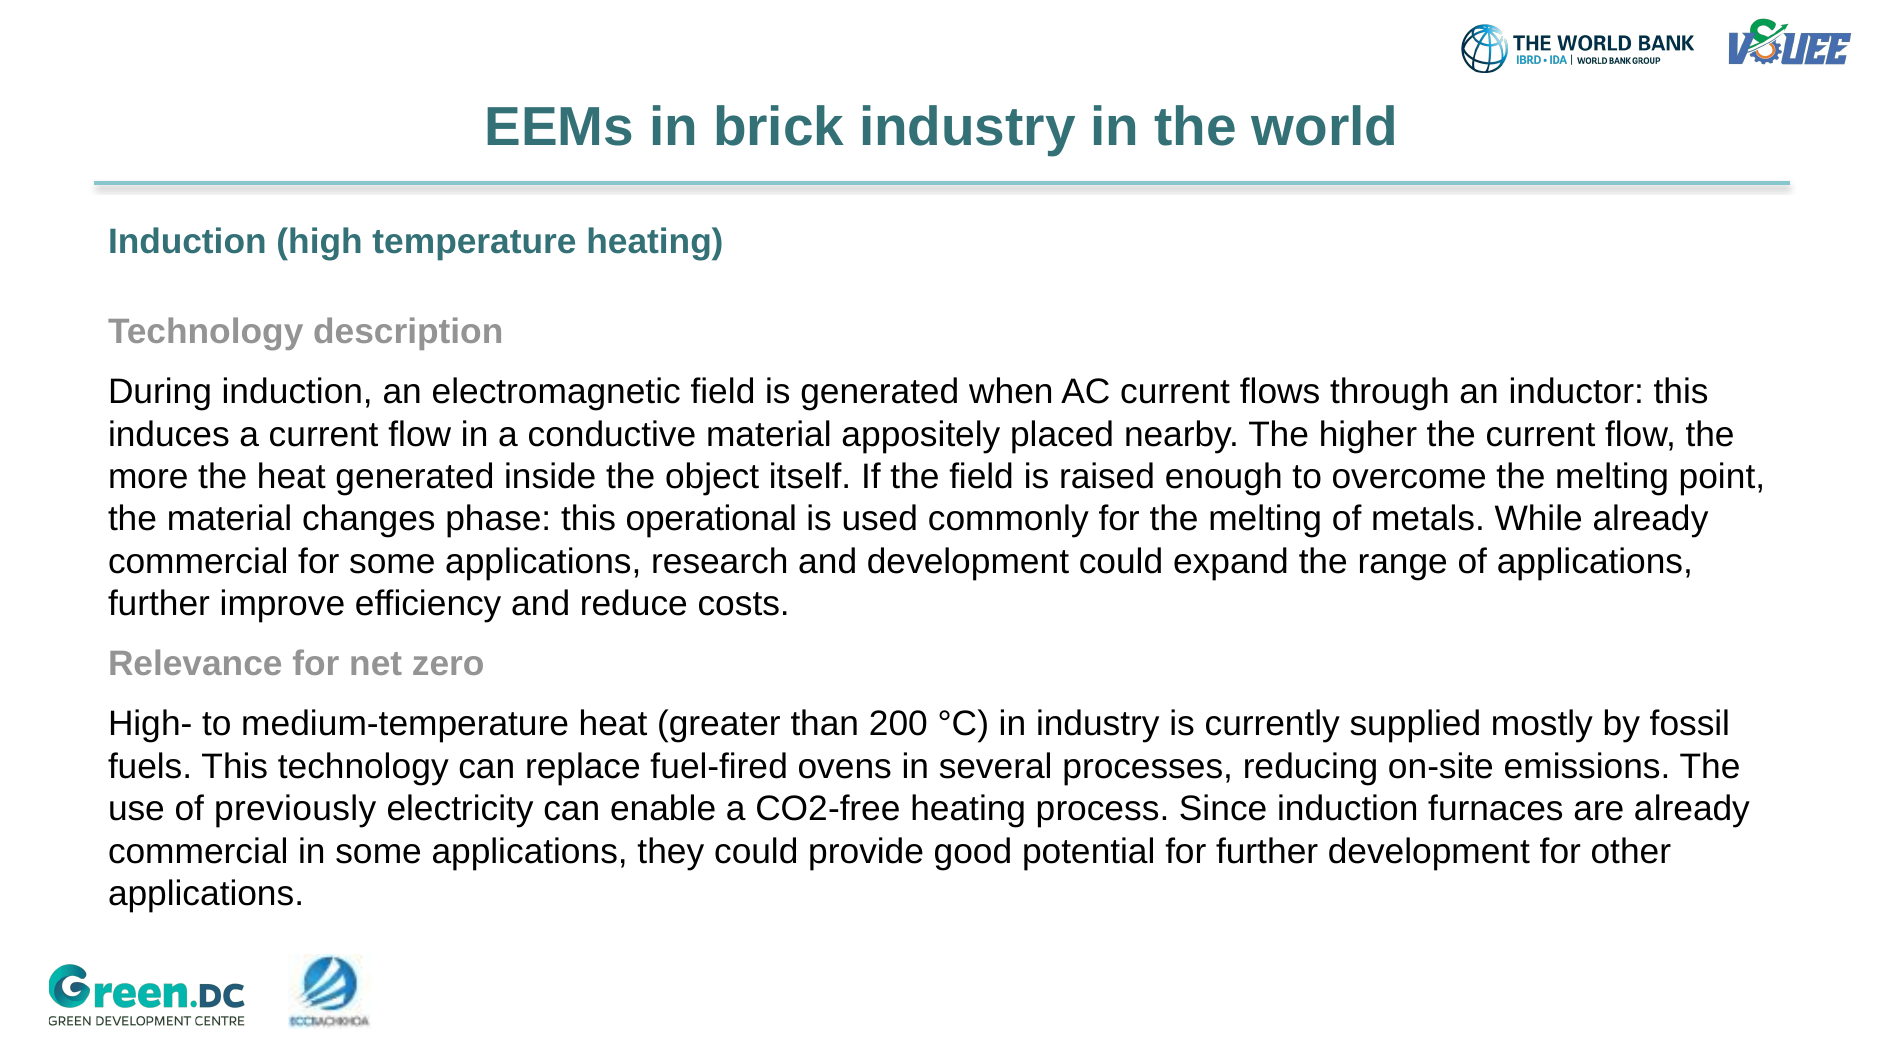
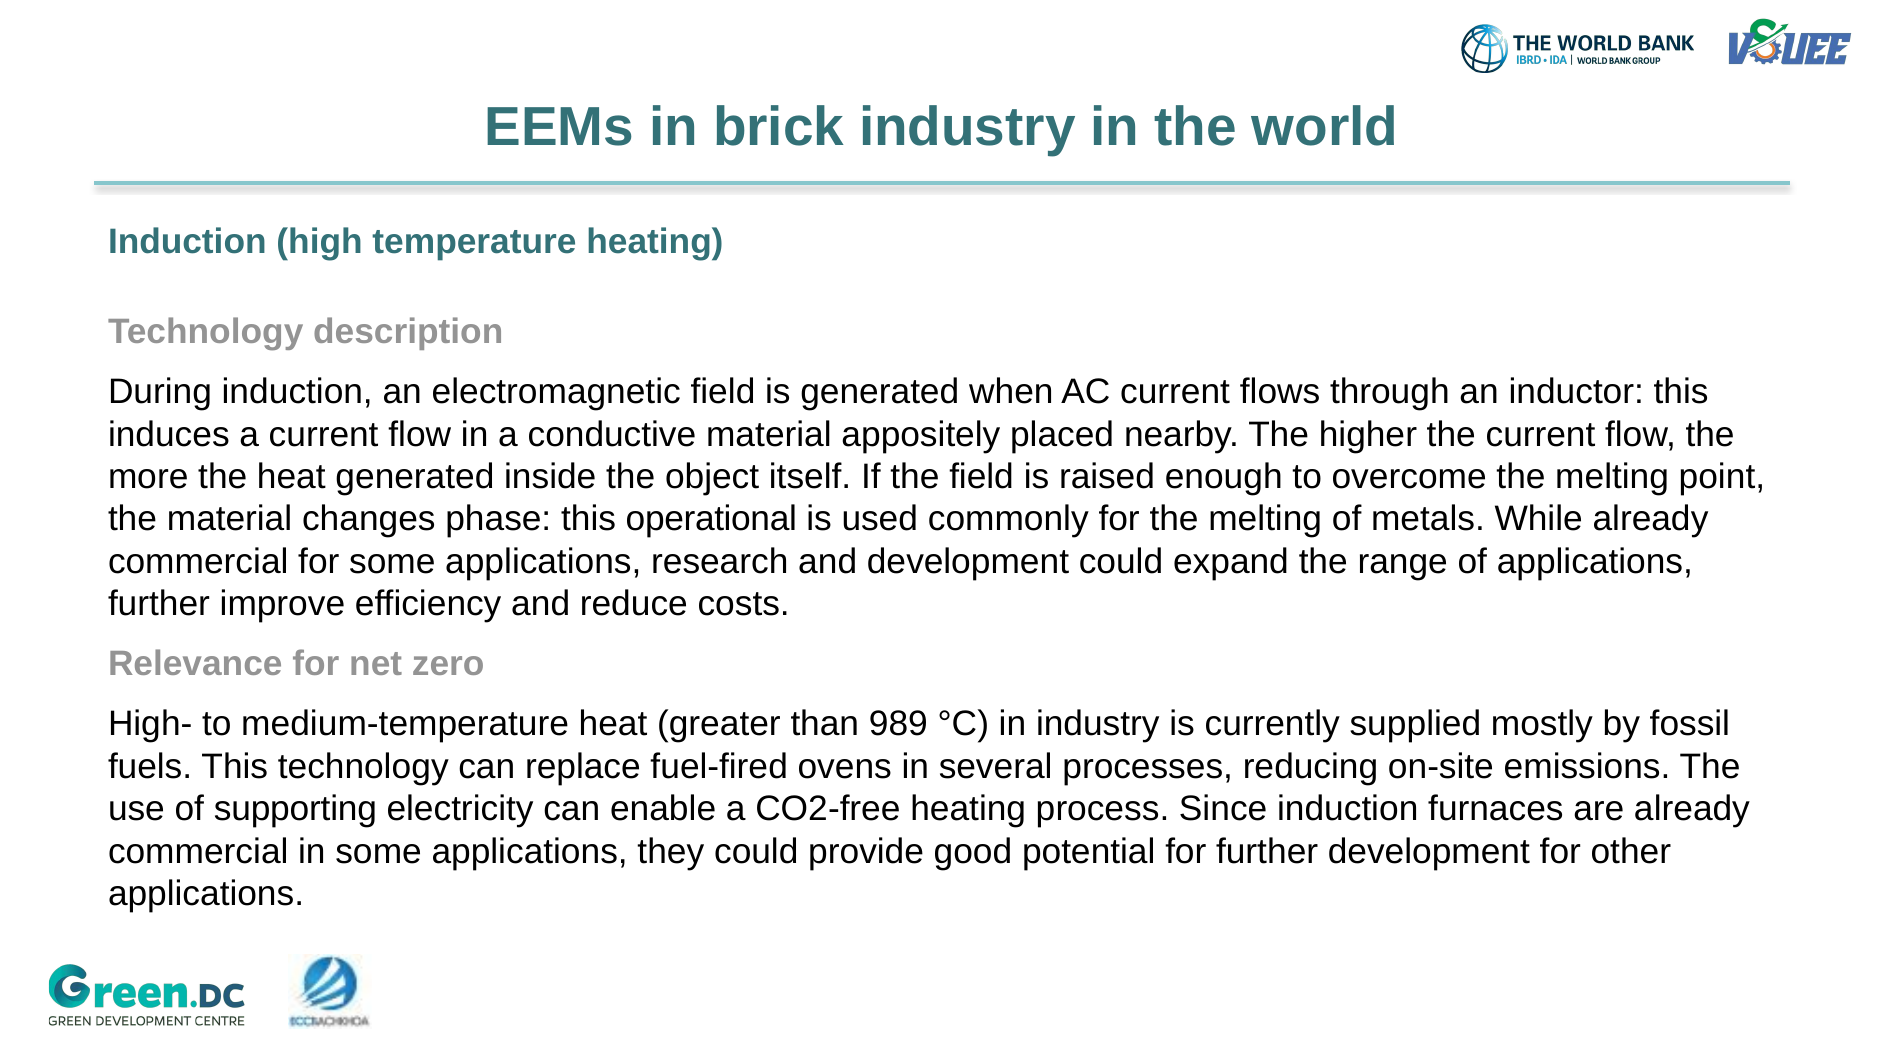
200: 200 -> 989
previously: previously -> supporting
